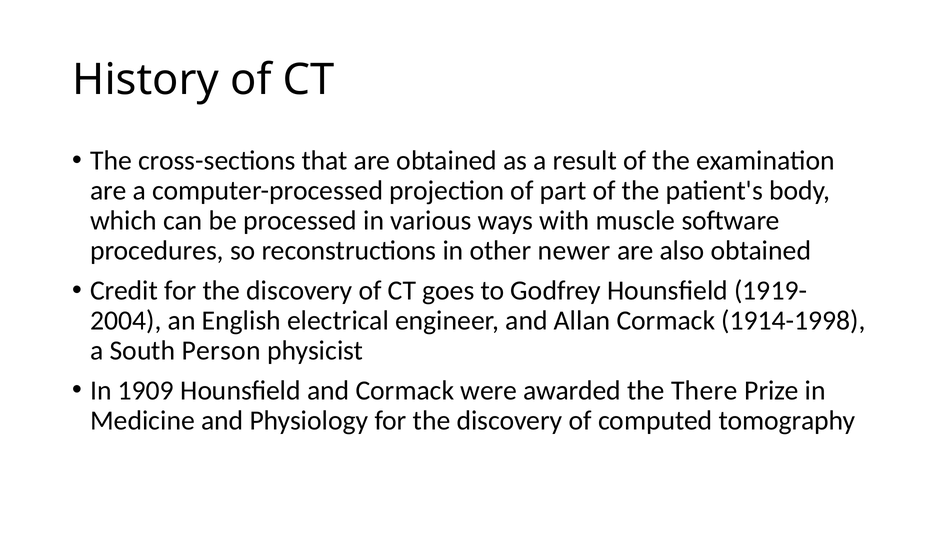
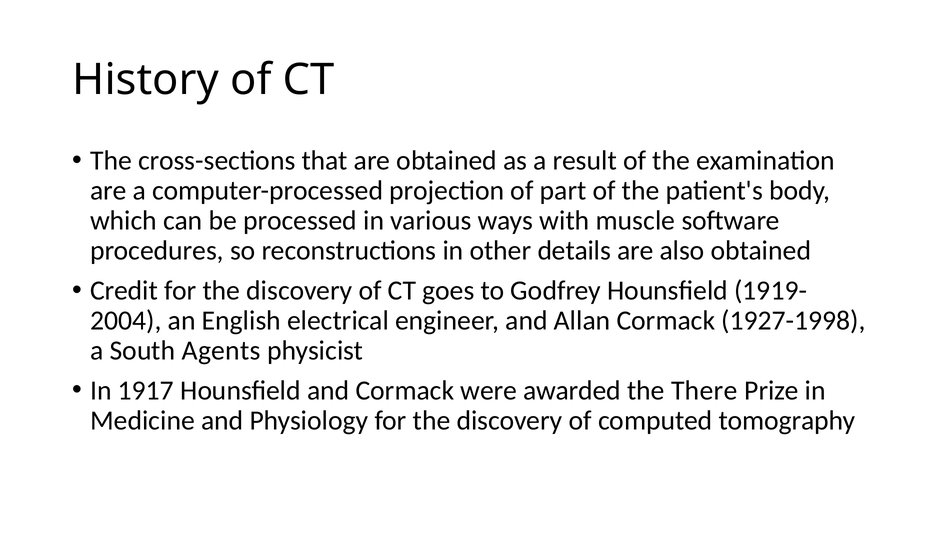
newer: newer -> details
1914-1998: 1914-1998 -> 1927-1998
Person: Person -> Agents
1909: 1909 -> 1917
